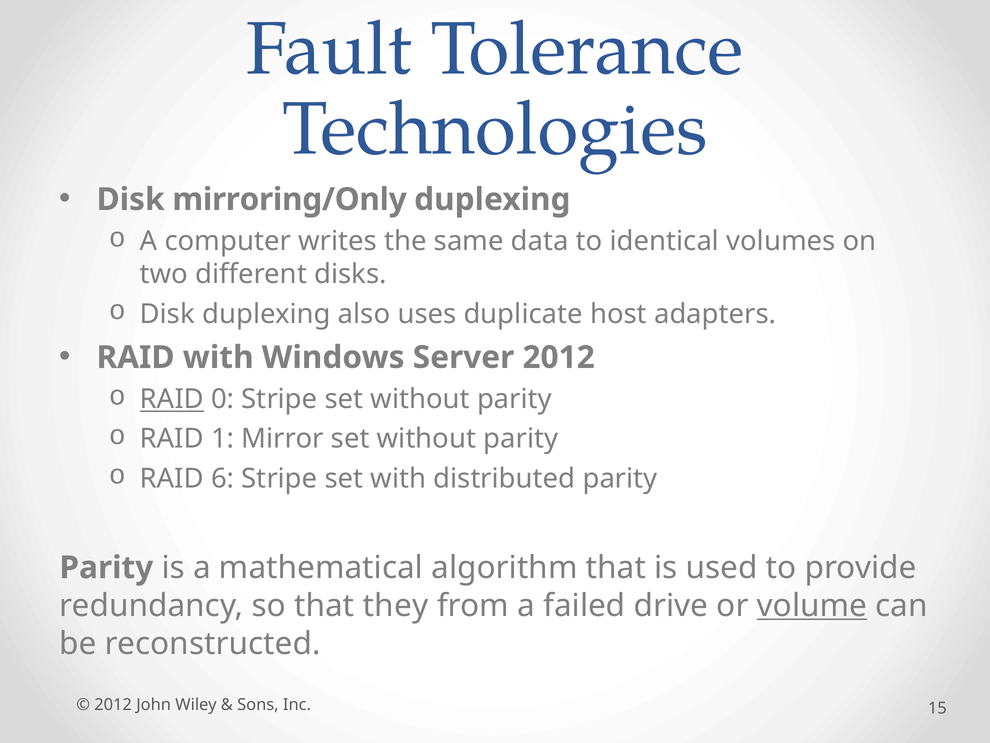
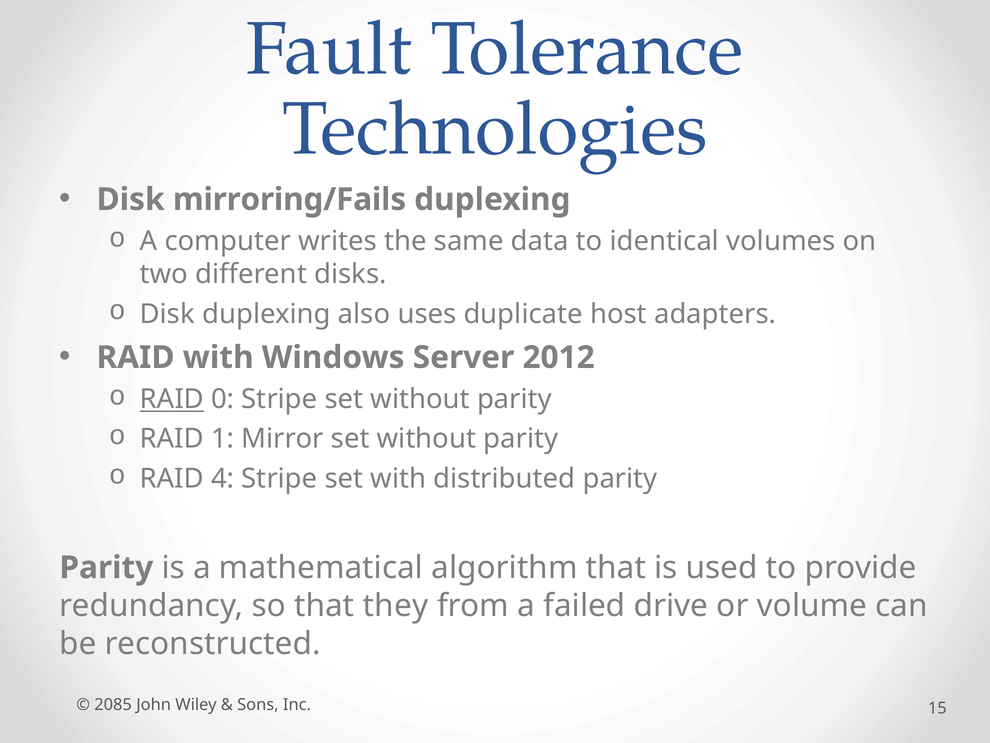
mirroring/Only: mirroring/Only -> mirroring/Fails
6: 6 -> 4
volume underline: present -> none
2012 at (113, 704): 2012 -> 2085
